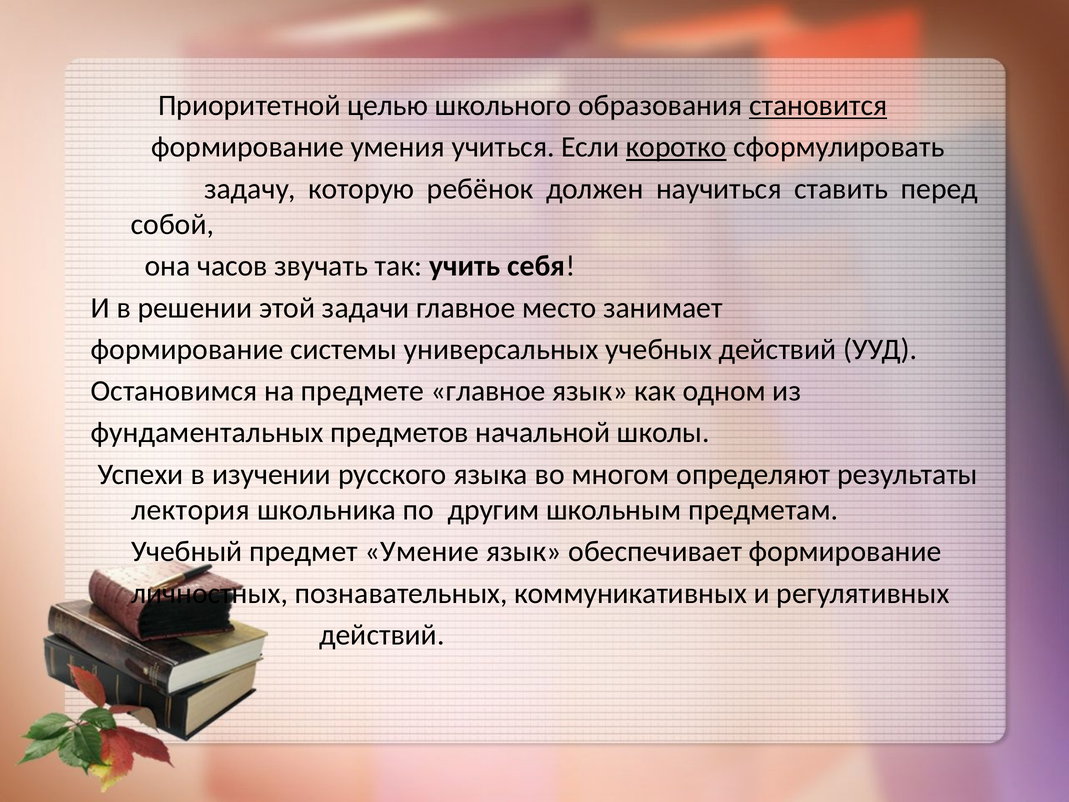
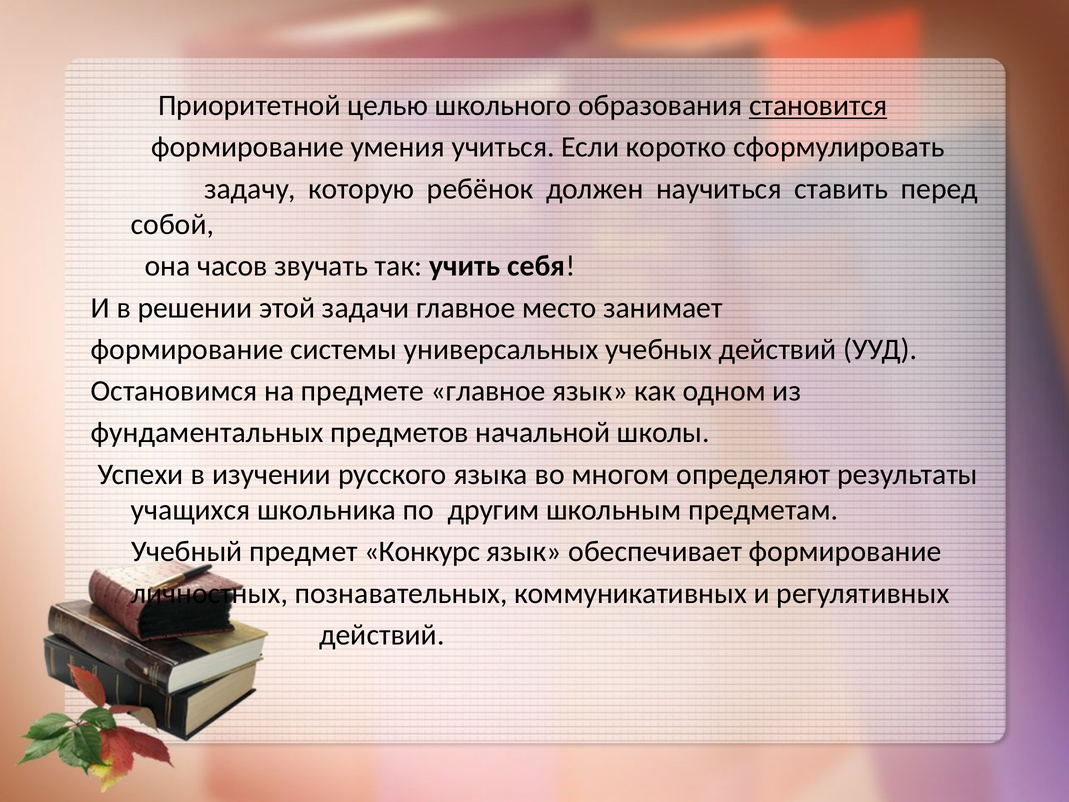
коротко underline: present -> none
лектория: лектория -> учащихся
Умение: Умение -> Конкурс
